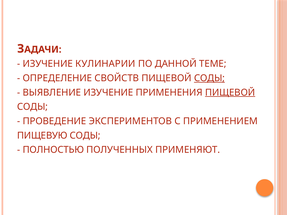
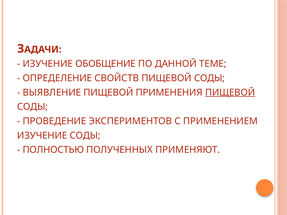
КУЛИНАРИИ: КУЛИНАРИИ -> ОБОБЩЕНИЕ
СОДЫ at (209, 78) underline: present -> none
ВЫЯВЛЕНИЕ ИЗУЧЕНИЕ: ИЗУЧЕНИЕ -> ПИЩЕВОЙ
ПИЩЕВУЮ at (42, 136): ПИЩЕВУЮ -> ИЗУЧЕНИЕ
